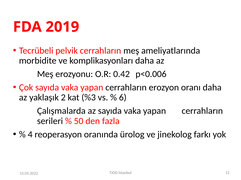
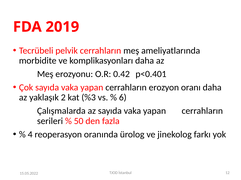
p<0.006: p<0.006 -> p<0.401
